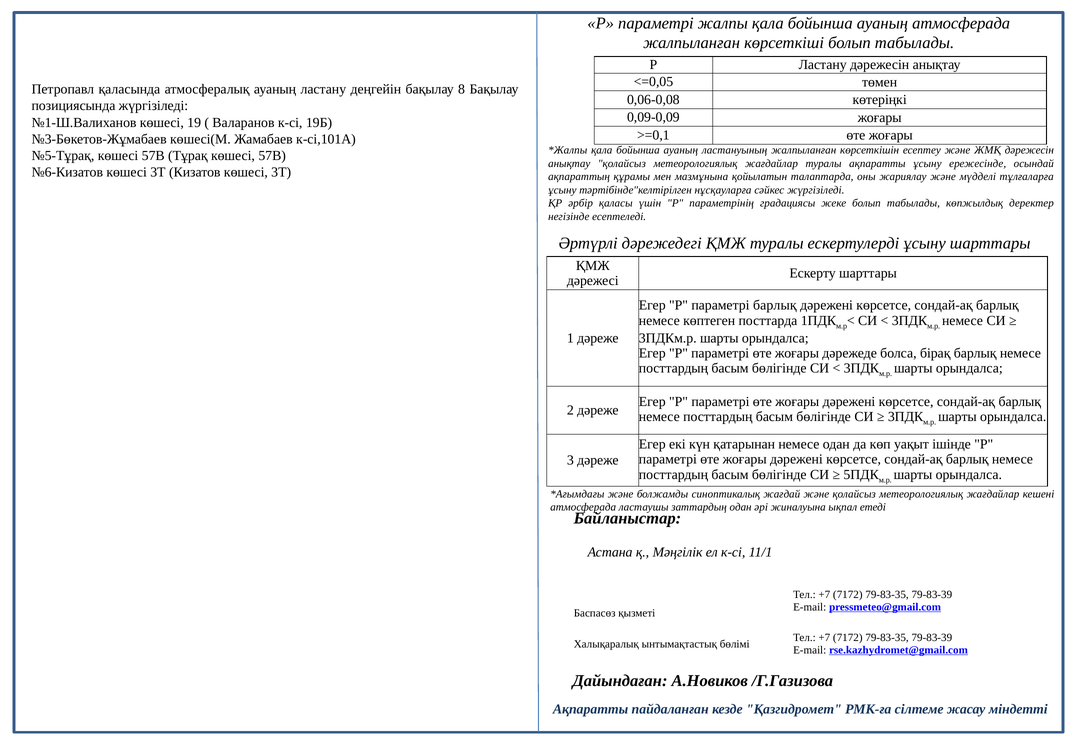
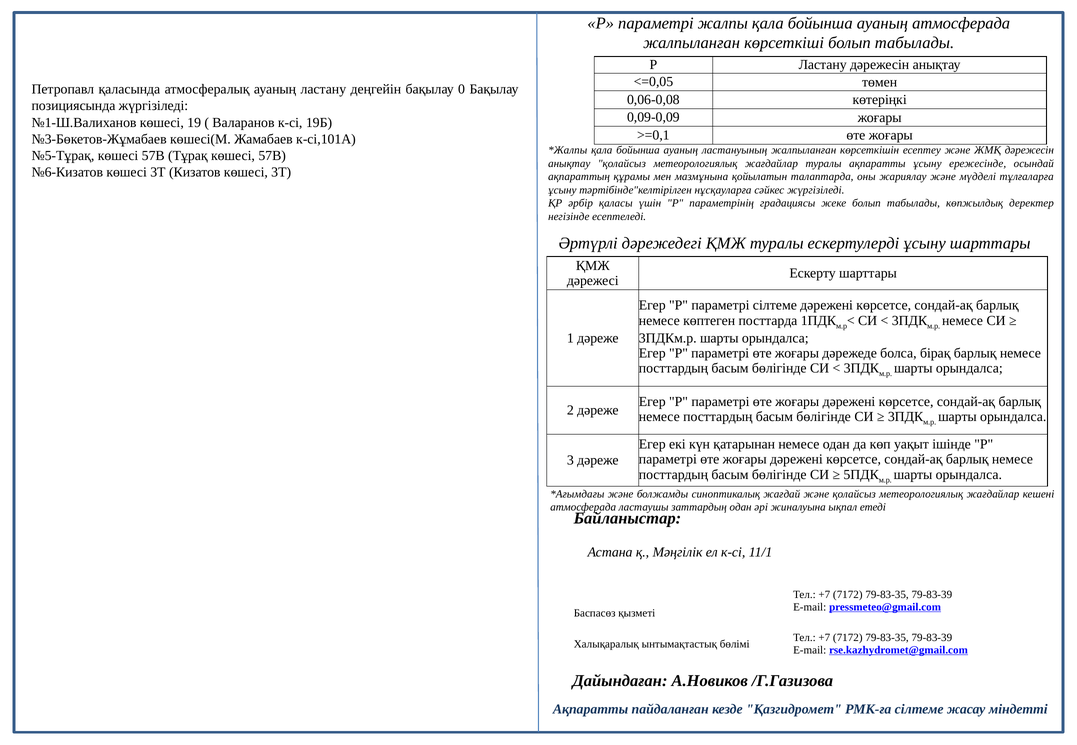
8: 8 -> 0
параметрі барлық: барлық -> сілтеме
